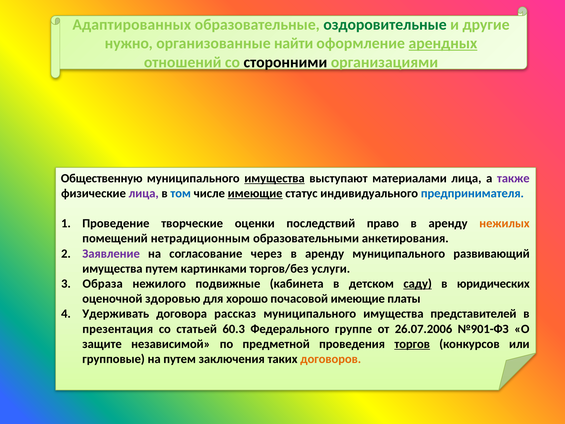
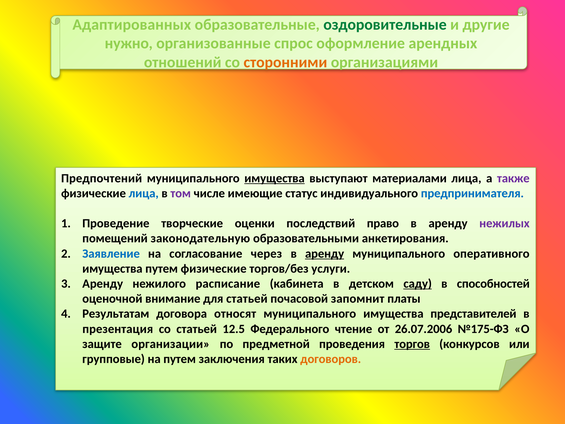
найти: найти -> спрос
арендных underline: present -> none
сторонними colour: black -> orange
Общественную: Общественную -> Предпочтений
лица at (144, 193) colour: purple -> blue
том colour: blue -> purple
имеющие at (255, 193) underline: present -> none
нежилых colour: orange -> purple
нетрадиционным: нетрадиционным -> законодательную
Заявление colour: purple -> blue
аренду at (325, 253) underline: none -> present
развивающий: развивающий -> оперативного
путем картинками: картинками -> физические
Образа at (103, 284): Образа -> Аренду
подвижные: подвижные -> расписание
юридических: юридических -> способностей
здоровью: здоровью -> внимание
для хорошо: хорошо -> статьей
почасовой имеющие: имеющие -> запомнит
Удерживать: Удерживать -> Результатам
рассказ: рассказ -> относят
60.3: 60.3 -> 12.5
группе: группе -> чтение
№901-ФЗ: №901-ФЗ -> №175-ФЗ
независимой: независимой -> организации
